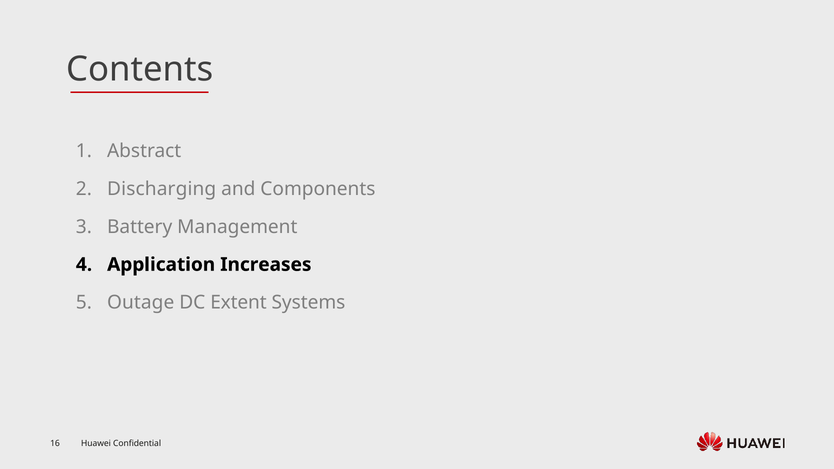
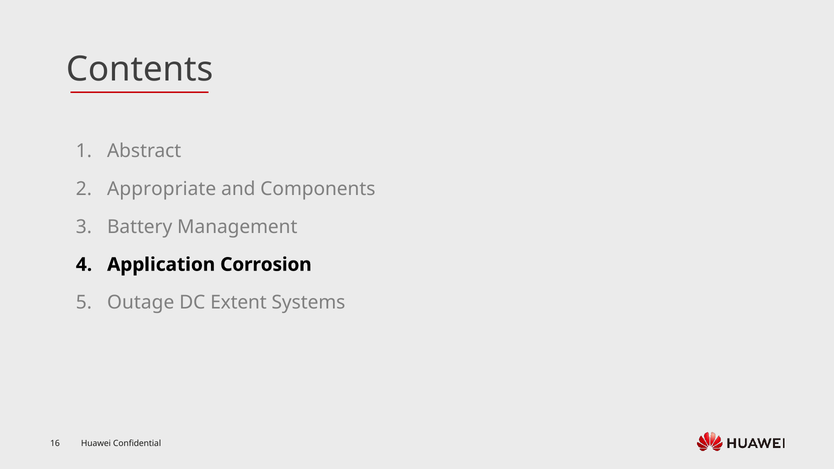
Discharging: Discharging -> Appropriate
Increases: Increases -> Corrosion
